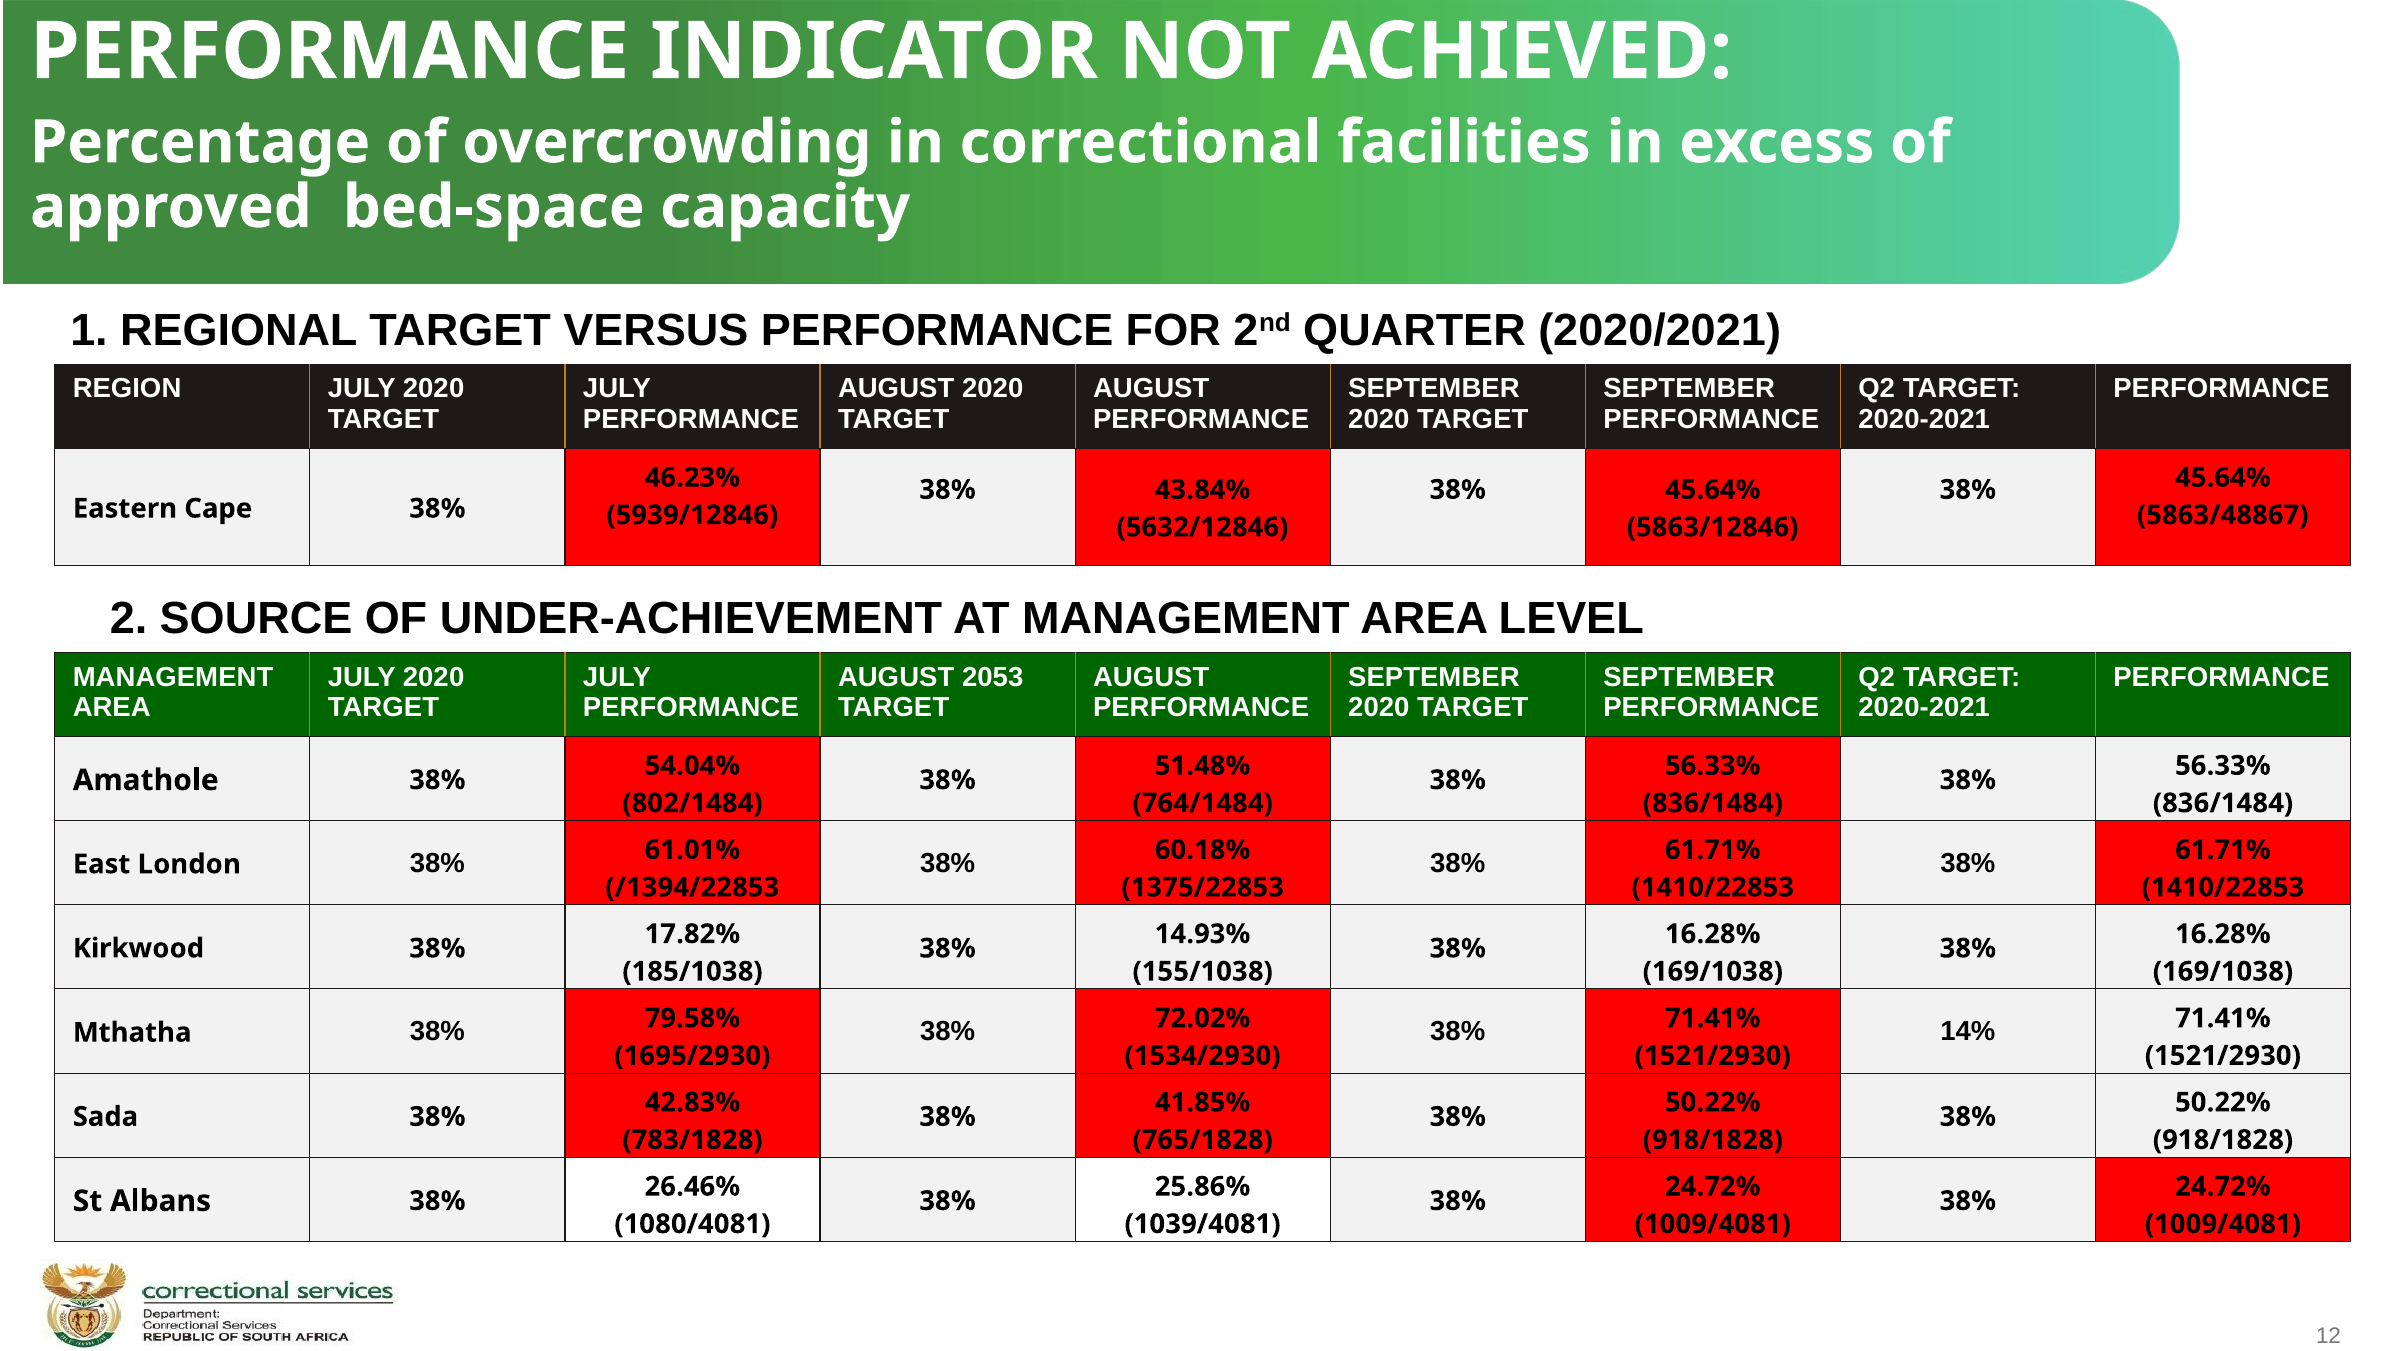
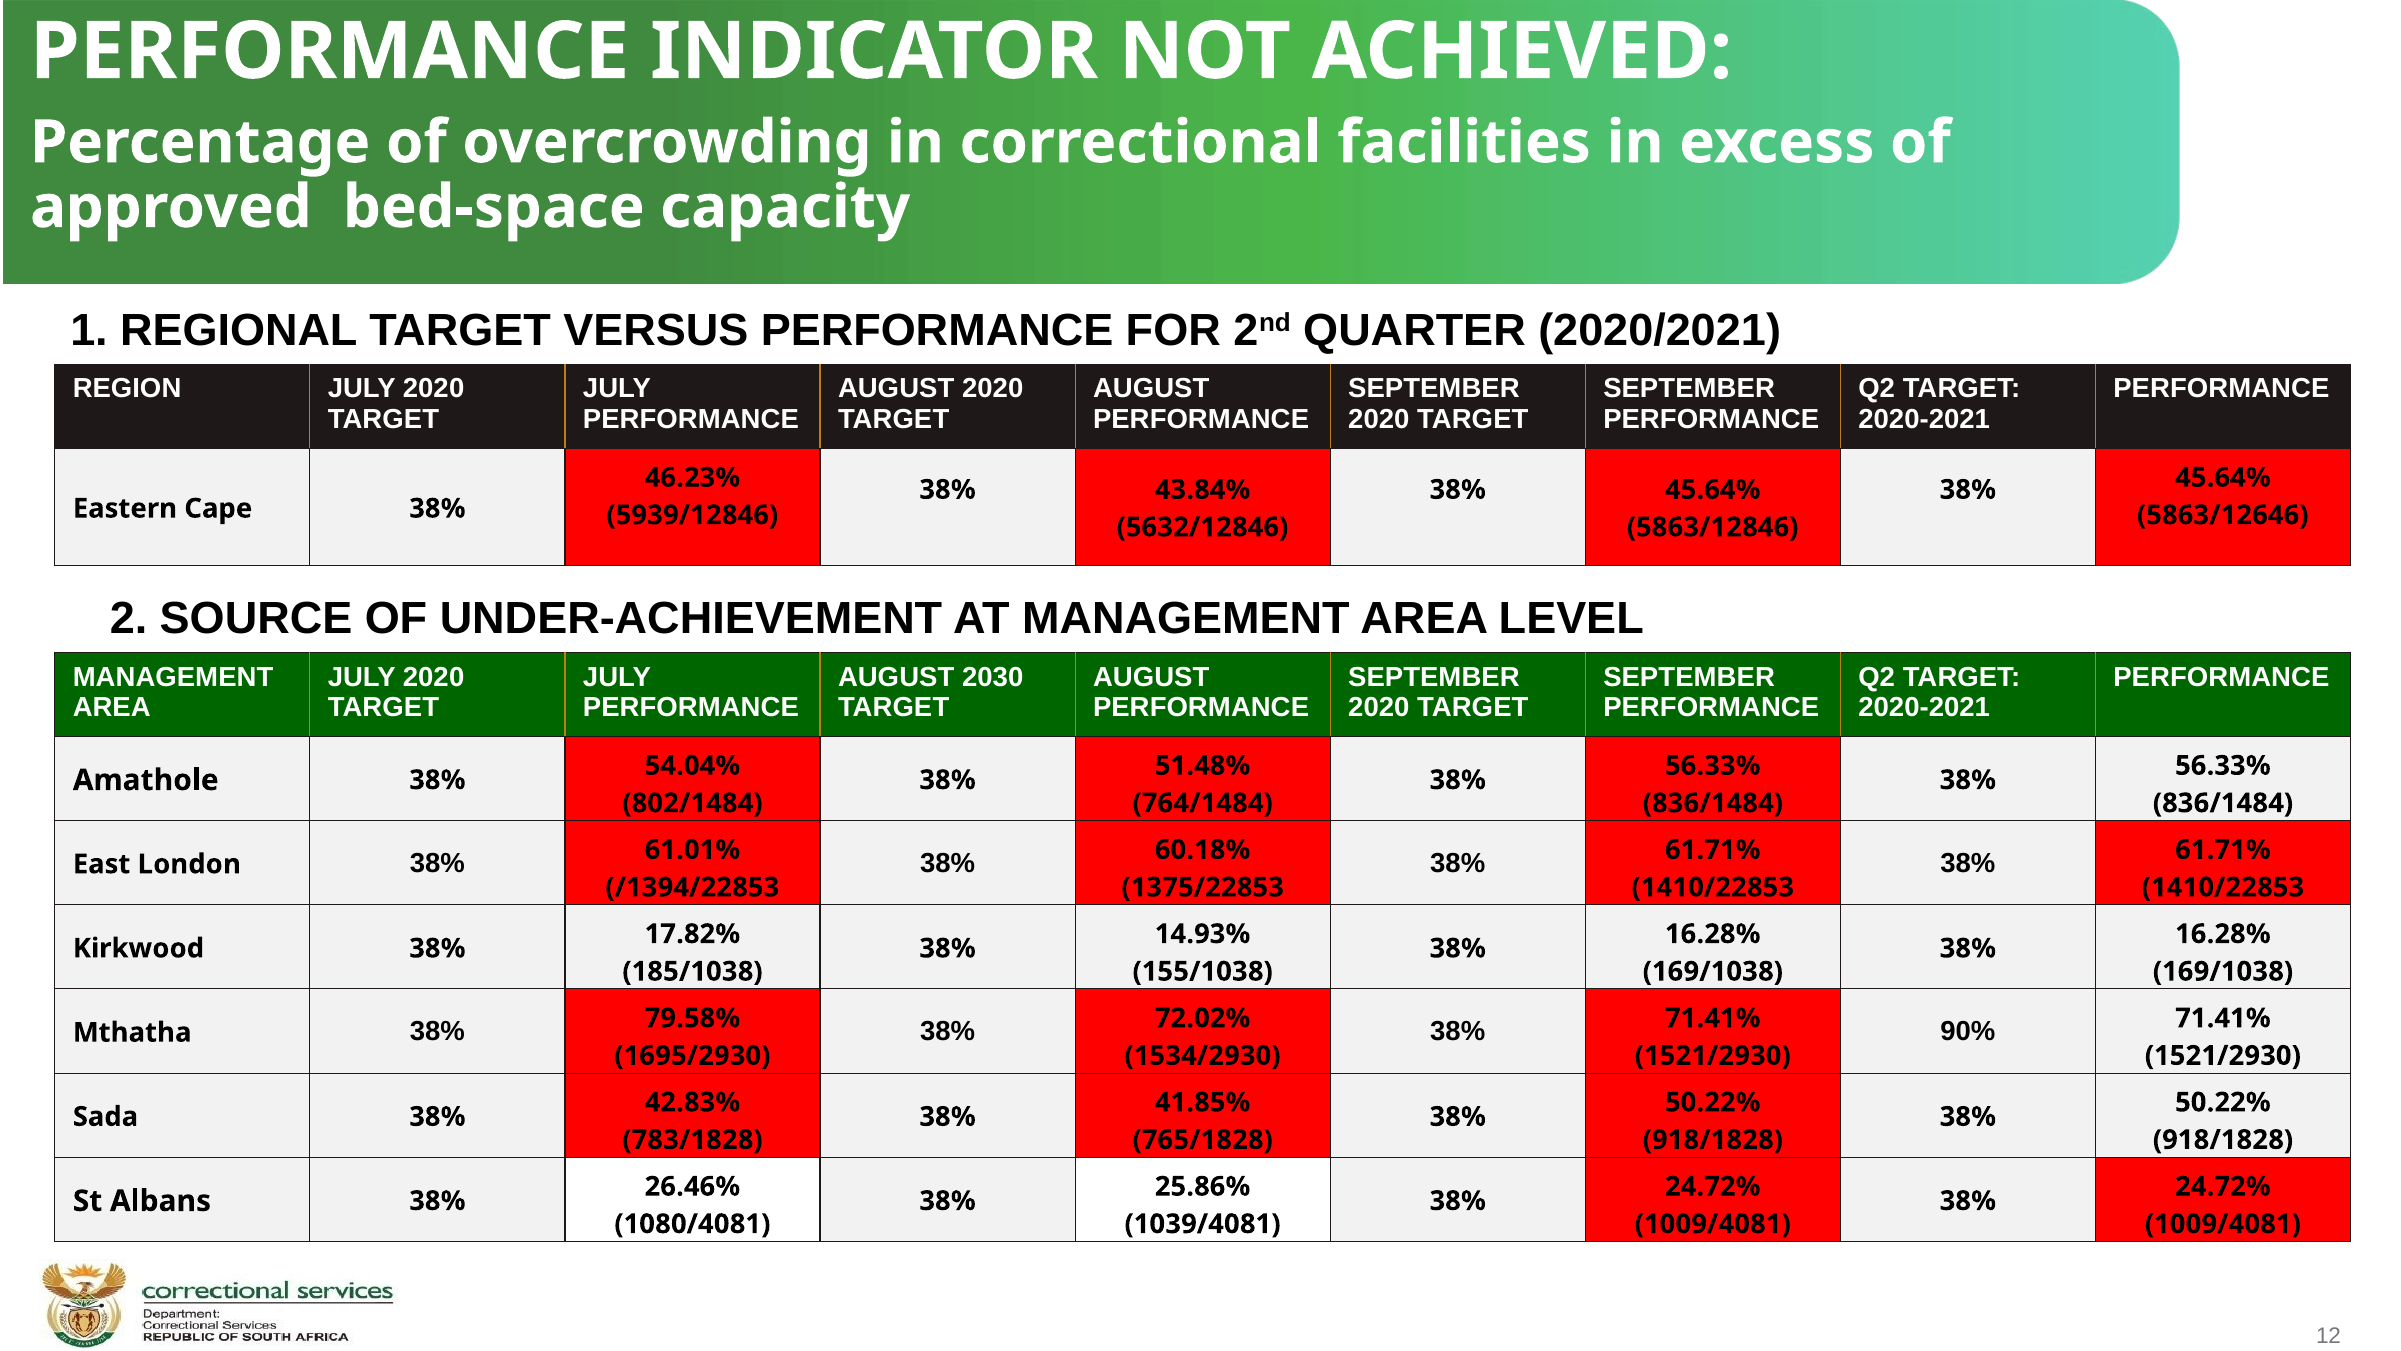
5863/48867: 5863/48867 -> 5863/12646
2053: 2053 -> 2030
14%: 14% -> 90%
